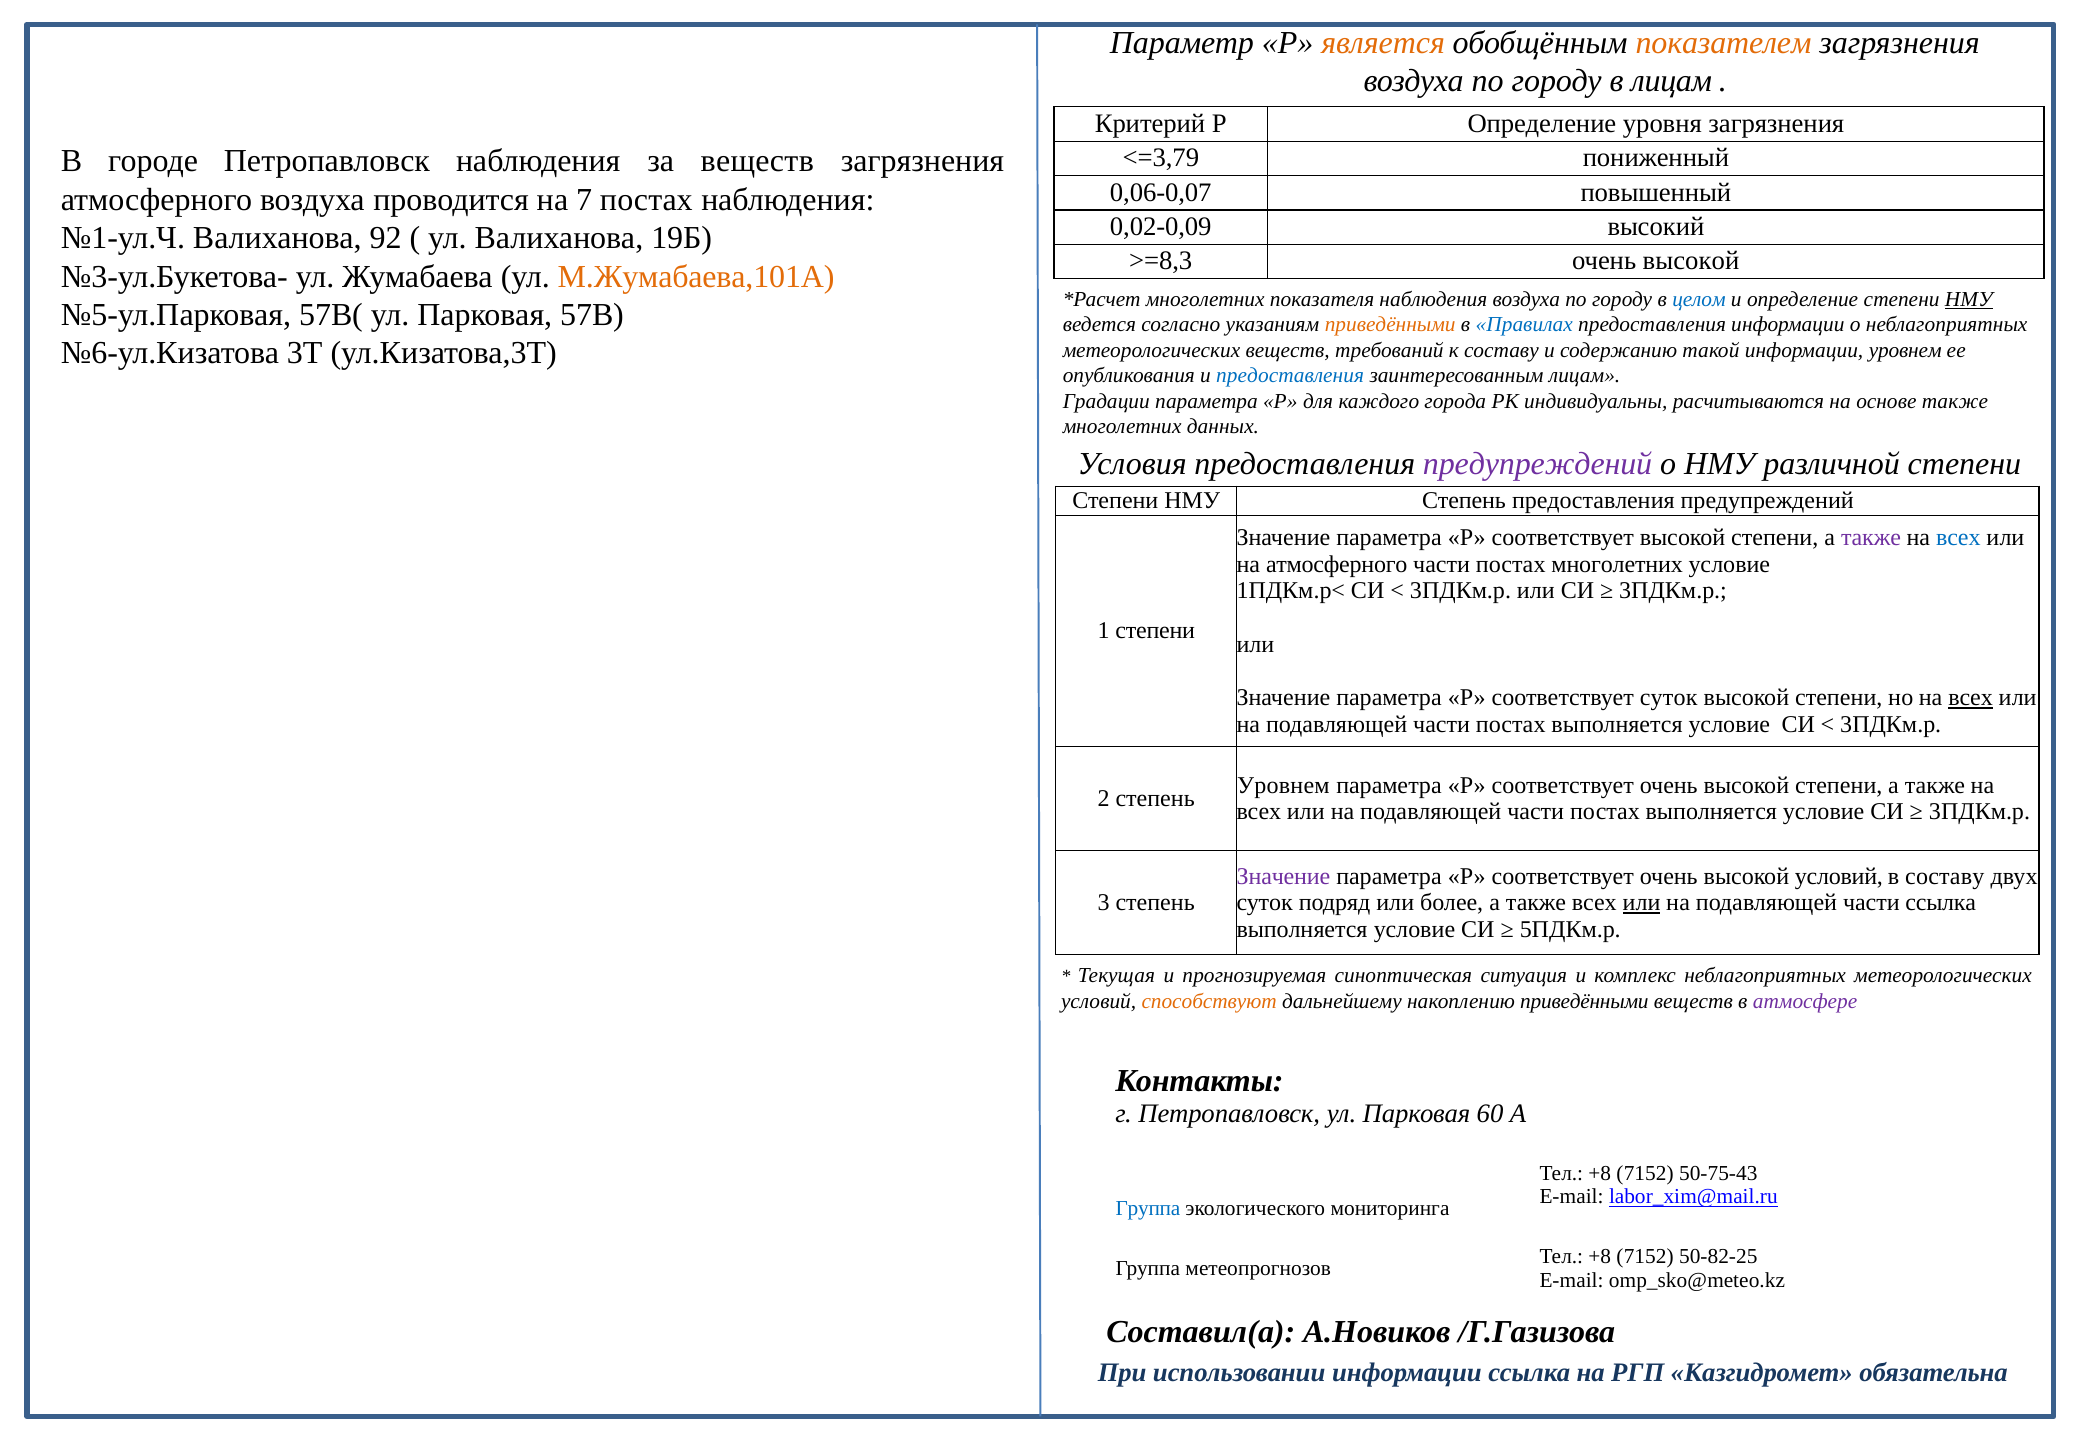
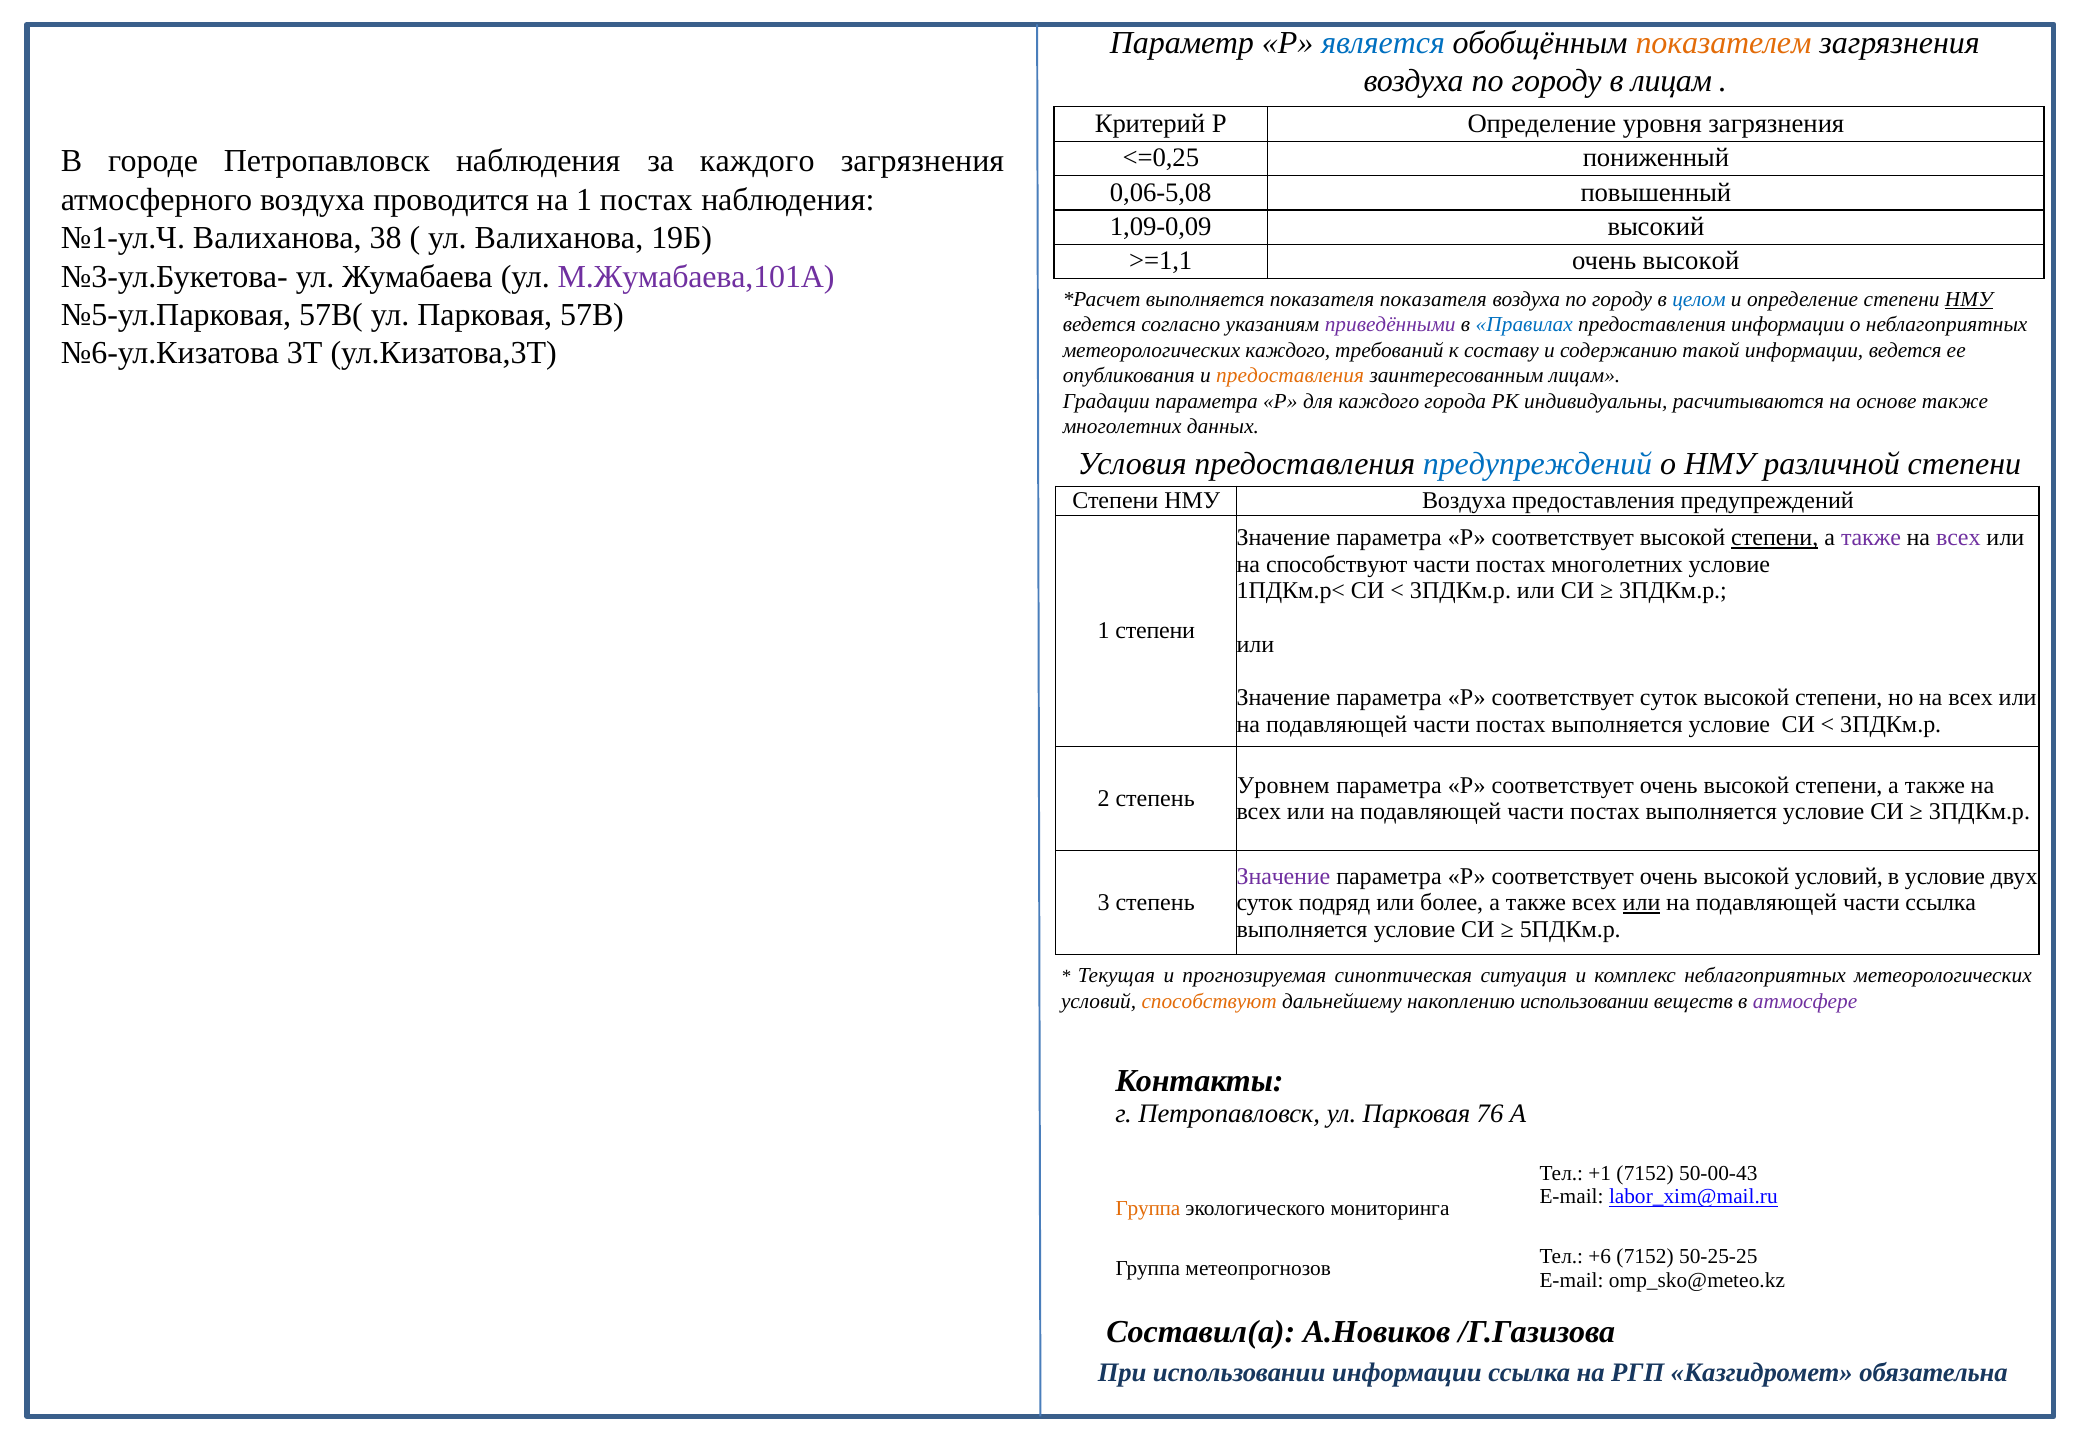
является colour: orange -> blue
<=3,79: <=3,79 -> <=0,25
за веществ: веществ -> каждого
0,06-0,07: 0,06-0,07 -> 0,06-5,08
на 7: 7 -> 1
0,02-0,09: 0,02-0,09 -> 1,09-0,09
92: 92 -> 38
>=8,3: >=8,3 -> >=1,1
М.Жумабаева,101А colour: orange -> purple
многолетних at (1205, 299): многолетних -> выполняется
показателя наблюдения: наблюдения -> показателя
приведёнными at (1390, 325) colour: orange -> purple
метеорологических веществ: веществ -> каждого
информации уровнем: уровнем -> ведется
предоставления at (1290, 376) colour: blue -> orange
предупреждений at (1538, 464) colour: purple -> blue
НМУ Степень: Степень -> Воздуха
степени at (1775, 538) underline: none -> present
всех at (1958, 538) colour: blue -> purple
на атмосферного: атмосферного -> способствуют
всех at (1971, 697) underline: present -> none
в составу: составу -> условие
накоплению приведёнными: приведёнными -> использовании
60: 60 -> 76
+8 at (1600, 1173): +8 -> +1
50-75-43: 50-75-43 -> 50-00-43
Группа at (1148, 1208) colour: blue -> orange
+8 at (1600, 1256): +8 -> +6
50-82-25: 50-82-25 -> 50-25-25
